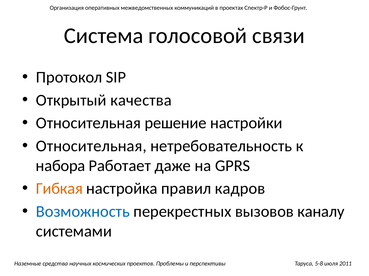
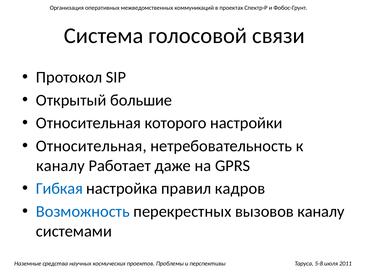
качества: качества -> большие
решение: решение -> которого
набора at (61, 166): набора -> каналу
Гибкая colour: orange -> blue
